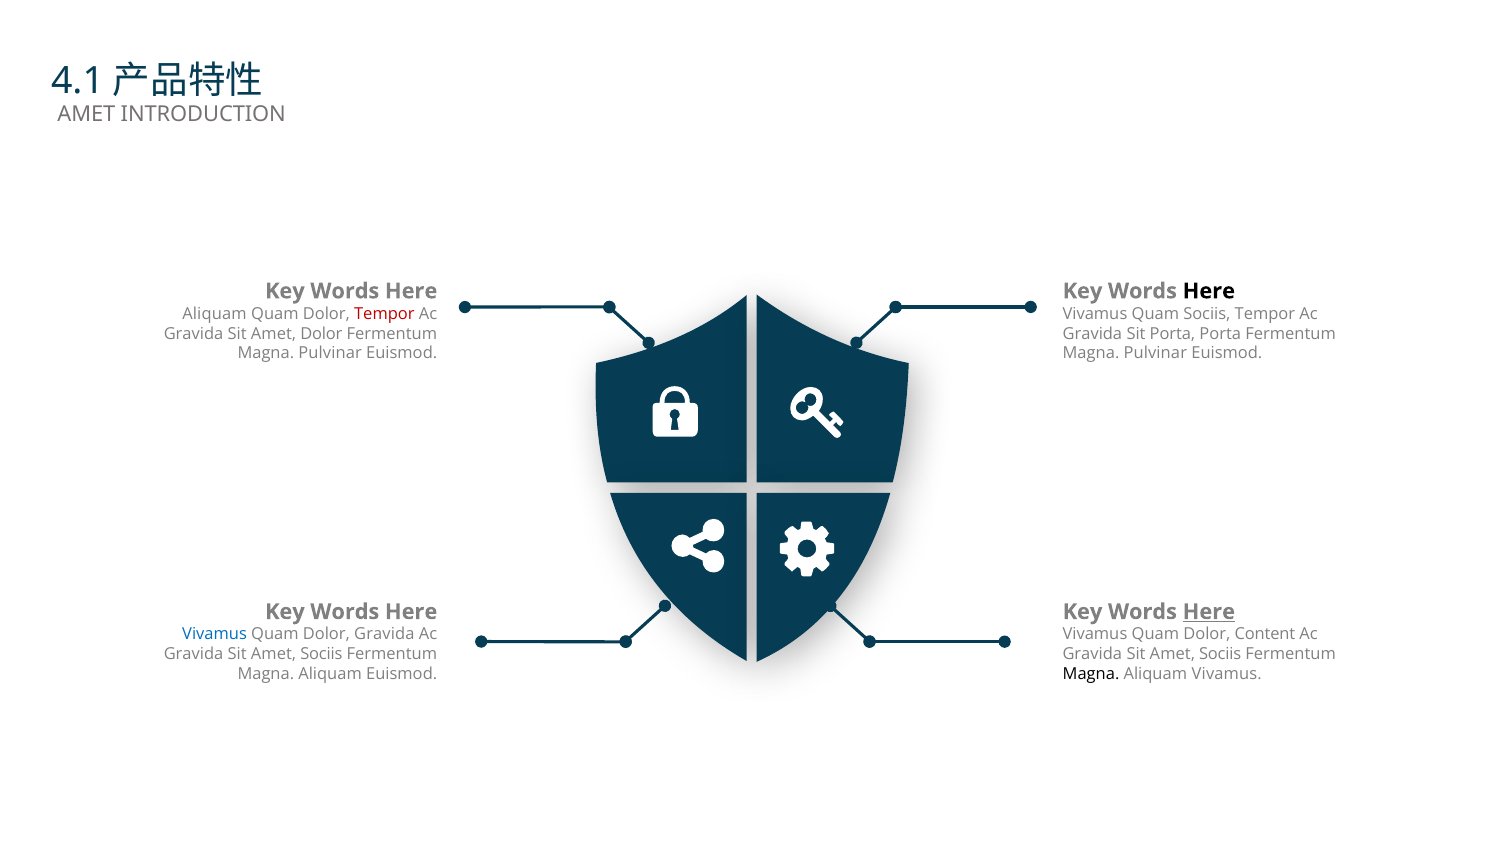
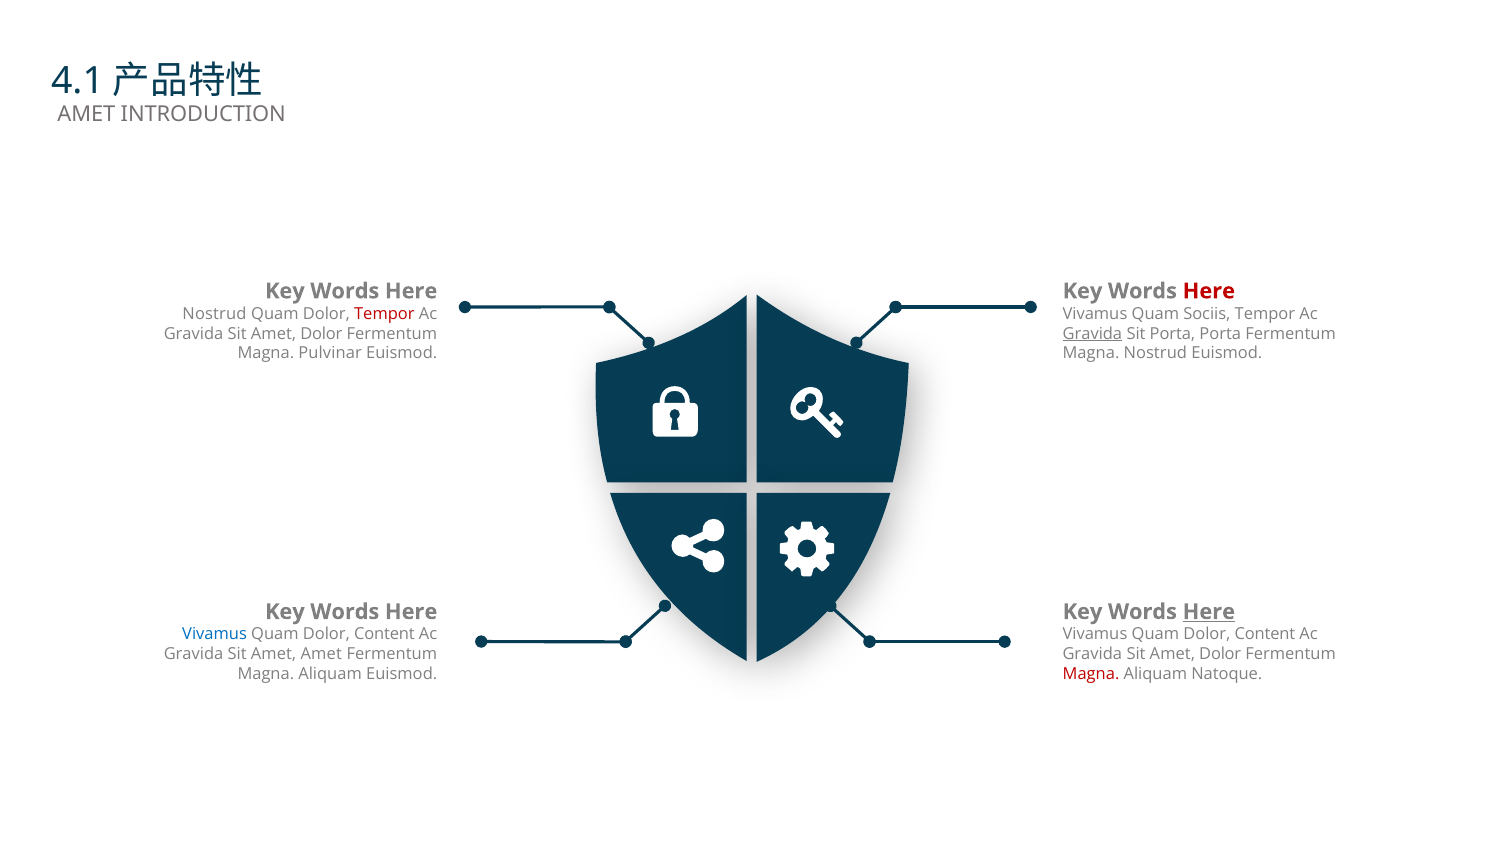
Here at (1209, 291) colour: black -> red
Aliquam at (214, 314): Aliquam -> Nostrud
Gravida at (1092, 334) underline: none -> present
Pulvinar at (1155, 353): Pulvinar -> Nostrud
Gravida at (384, 634): Gravida -> Content
Sociis at (321, 654): Sociis -> Amet
Sociis at (1220, 654): Sociis -> Dolor
Magna at (1091, 674) colour: black -> red
Aliquam Vivamus: Vivamus -> Natoque
